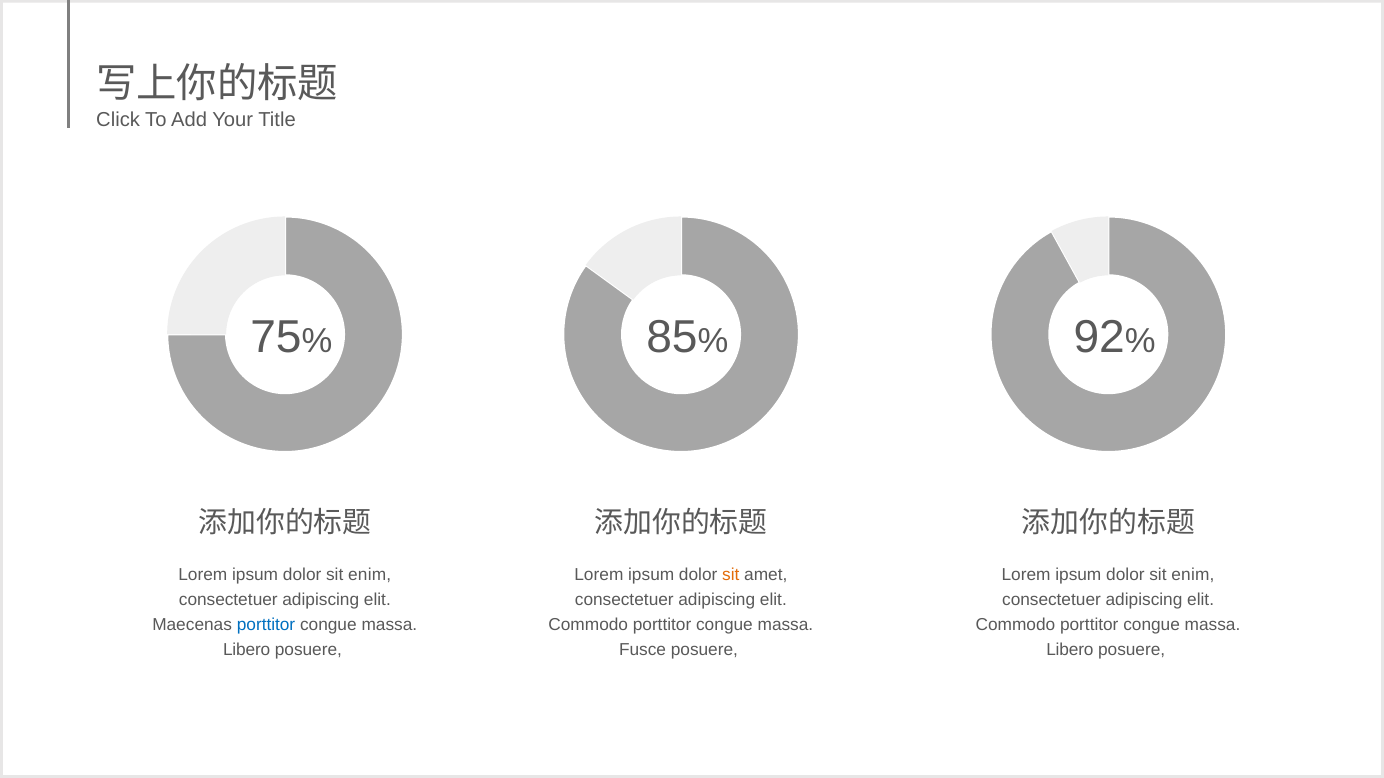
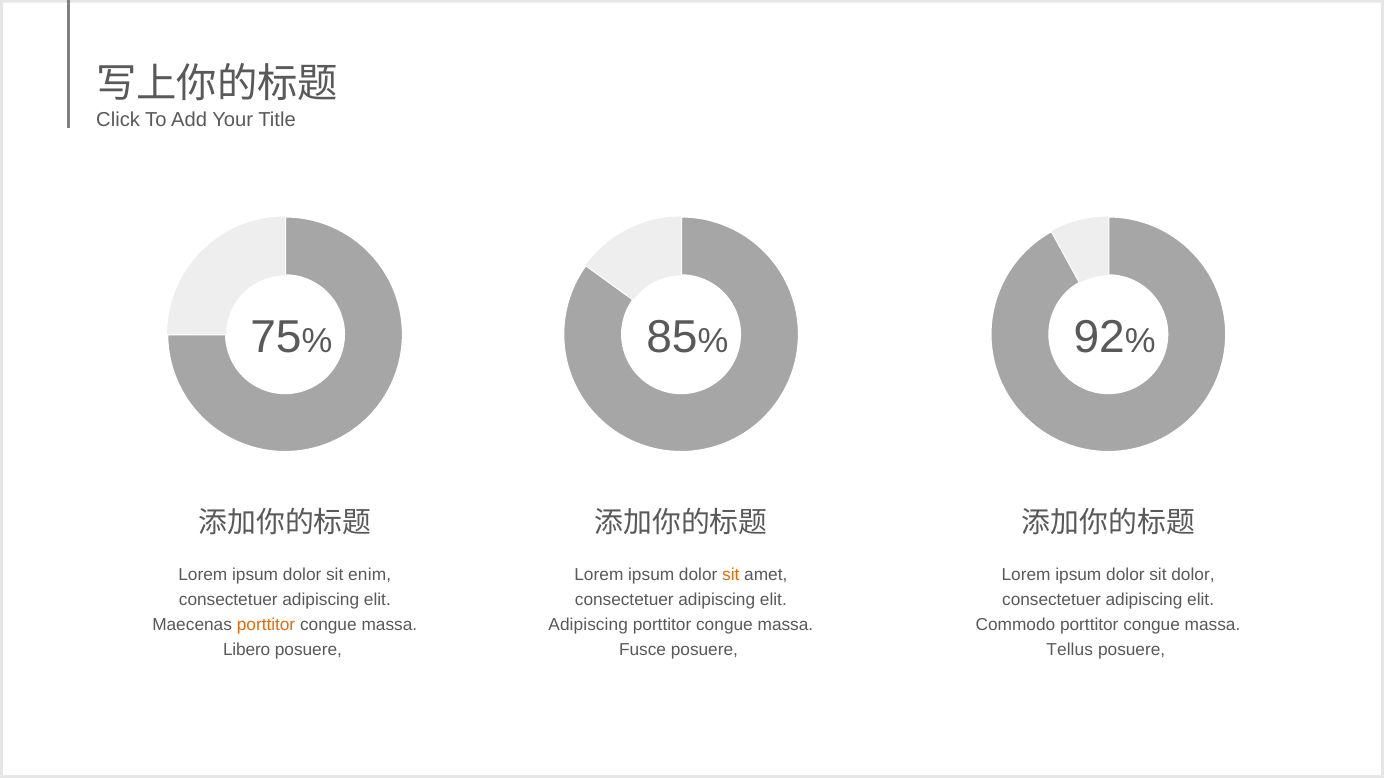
enim at (1193, 576): enim -> dolor
porttitor at (266, 625) colour: blue -> orange
Commodo at (588, 625): Commodo -> Adipiscing
Libero at (1070, 650): Libero -> Tellus
